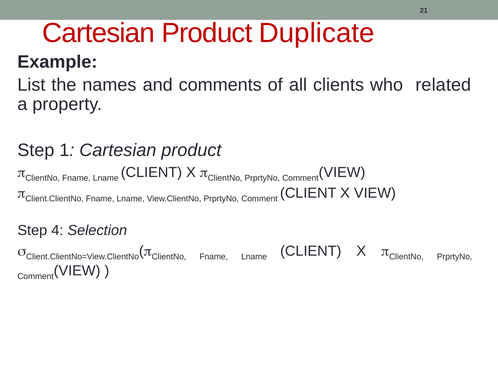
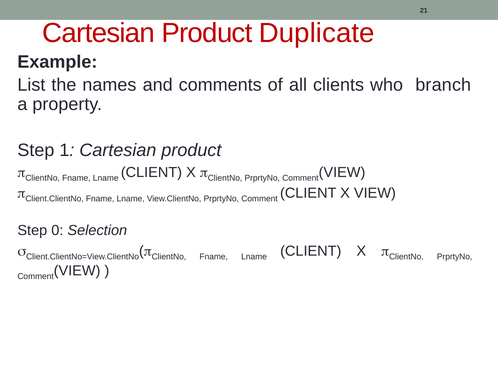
related: related -> branch
4: 4 -> 0
